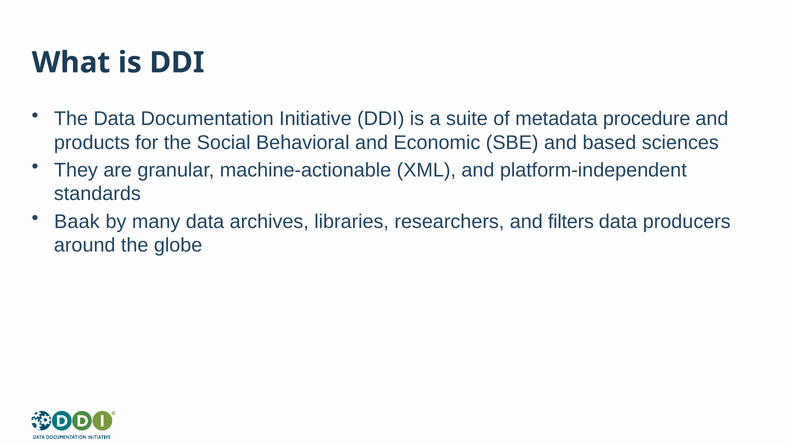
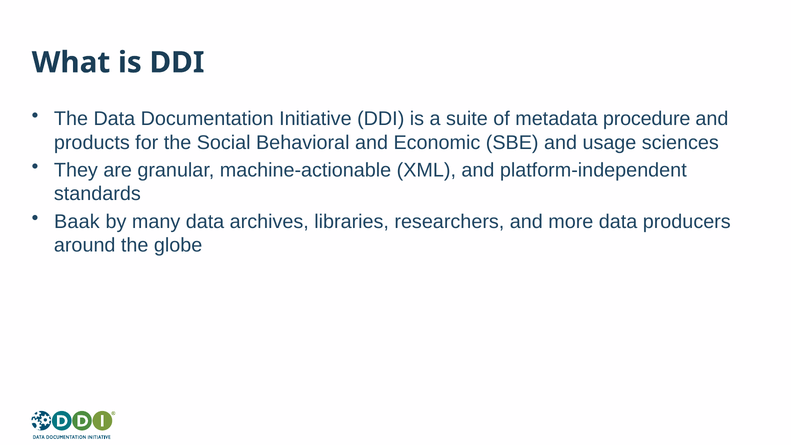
based: based -> usage
filters: filters -> more
